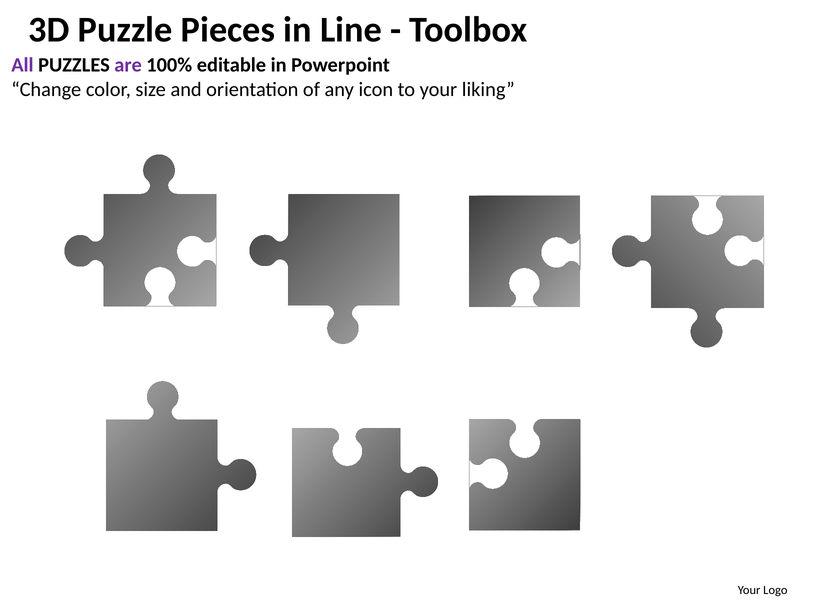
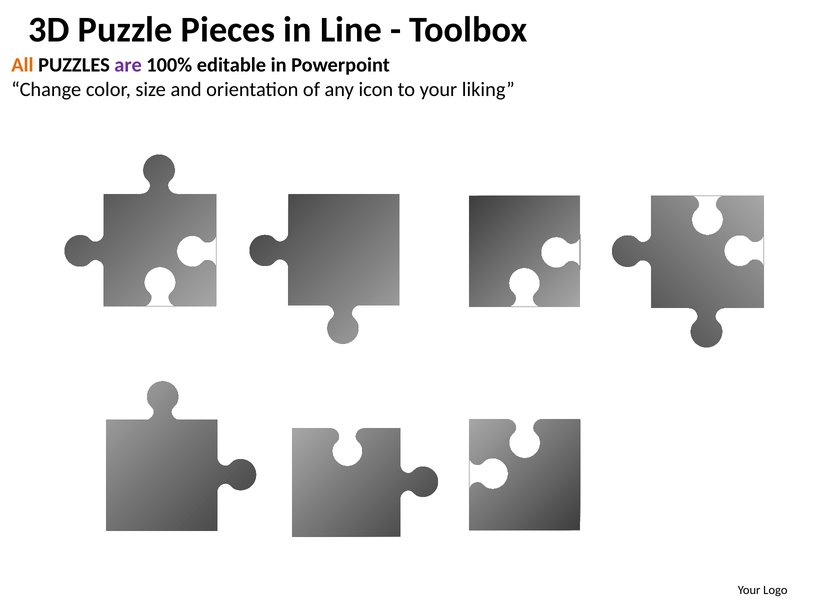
All colour: purple -> orange
